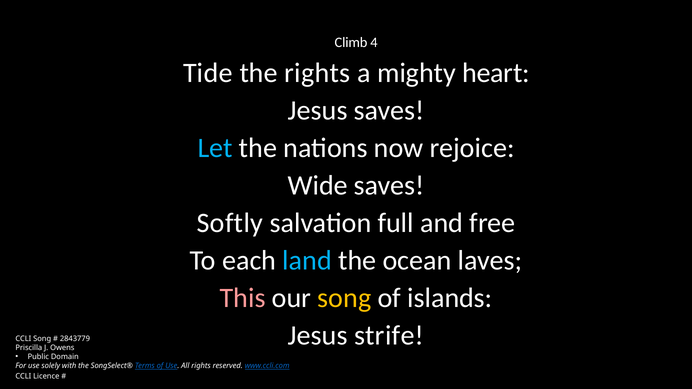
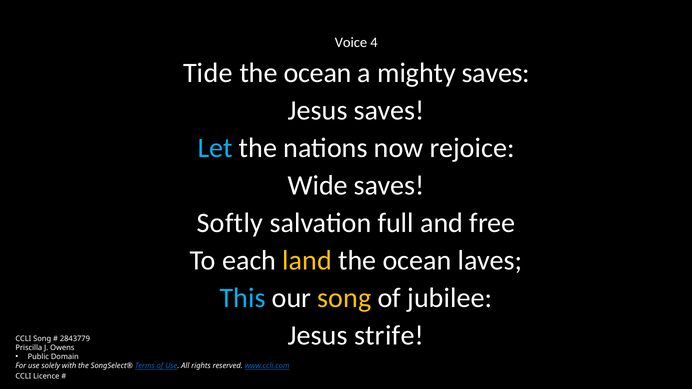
Climb: Climb -> Voice
rights at (317, 73): rights -> ocean
mighty heart: heart -> saves
land colour: light blue -> yellow
This colour: pink -> light blue
islands: islands -> jubilee
